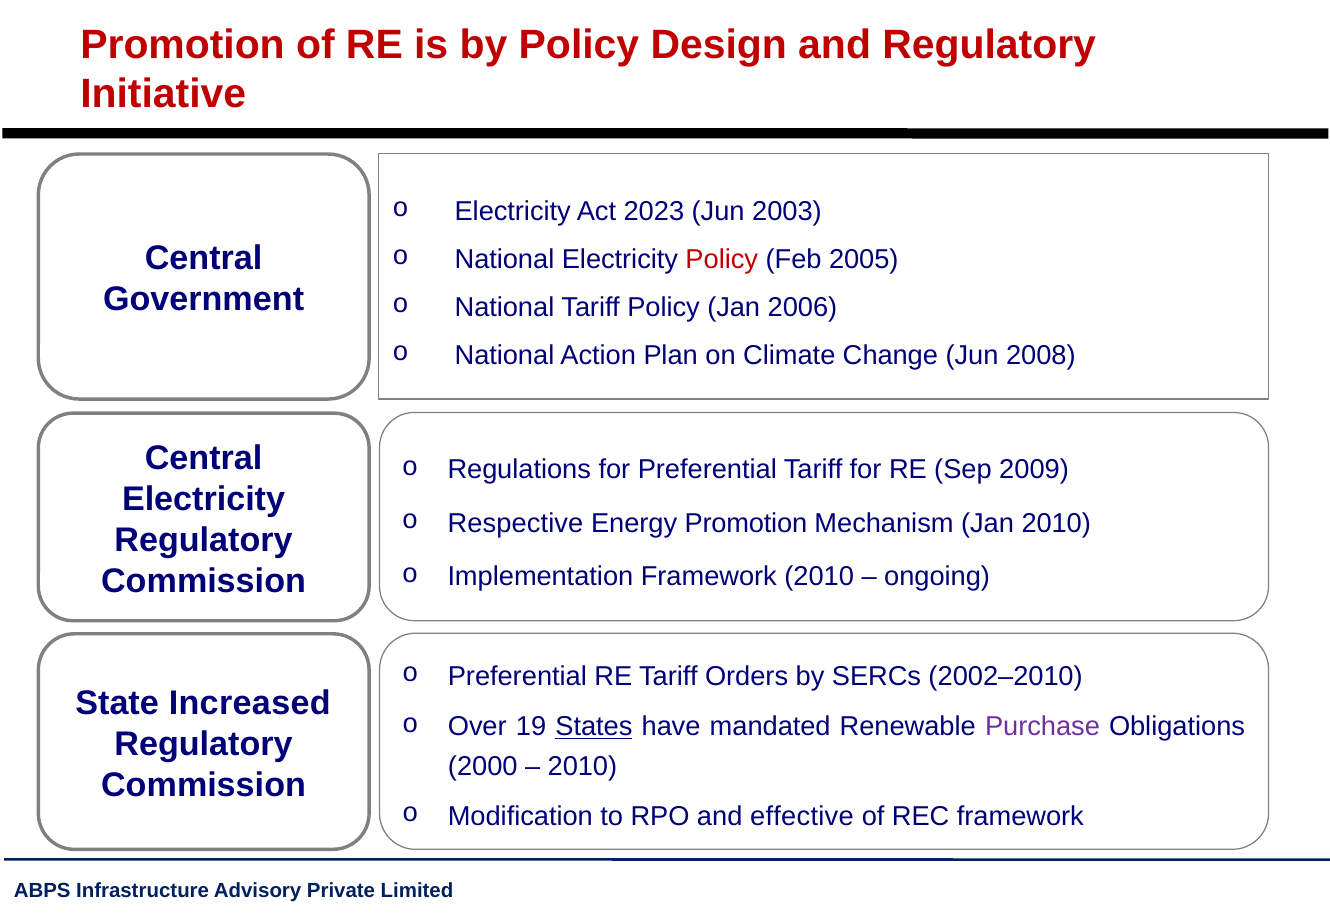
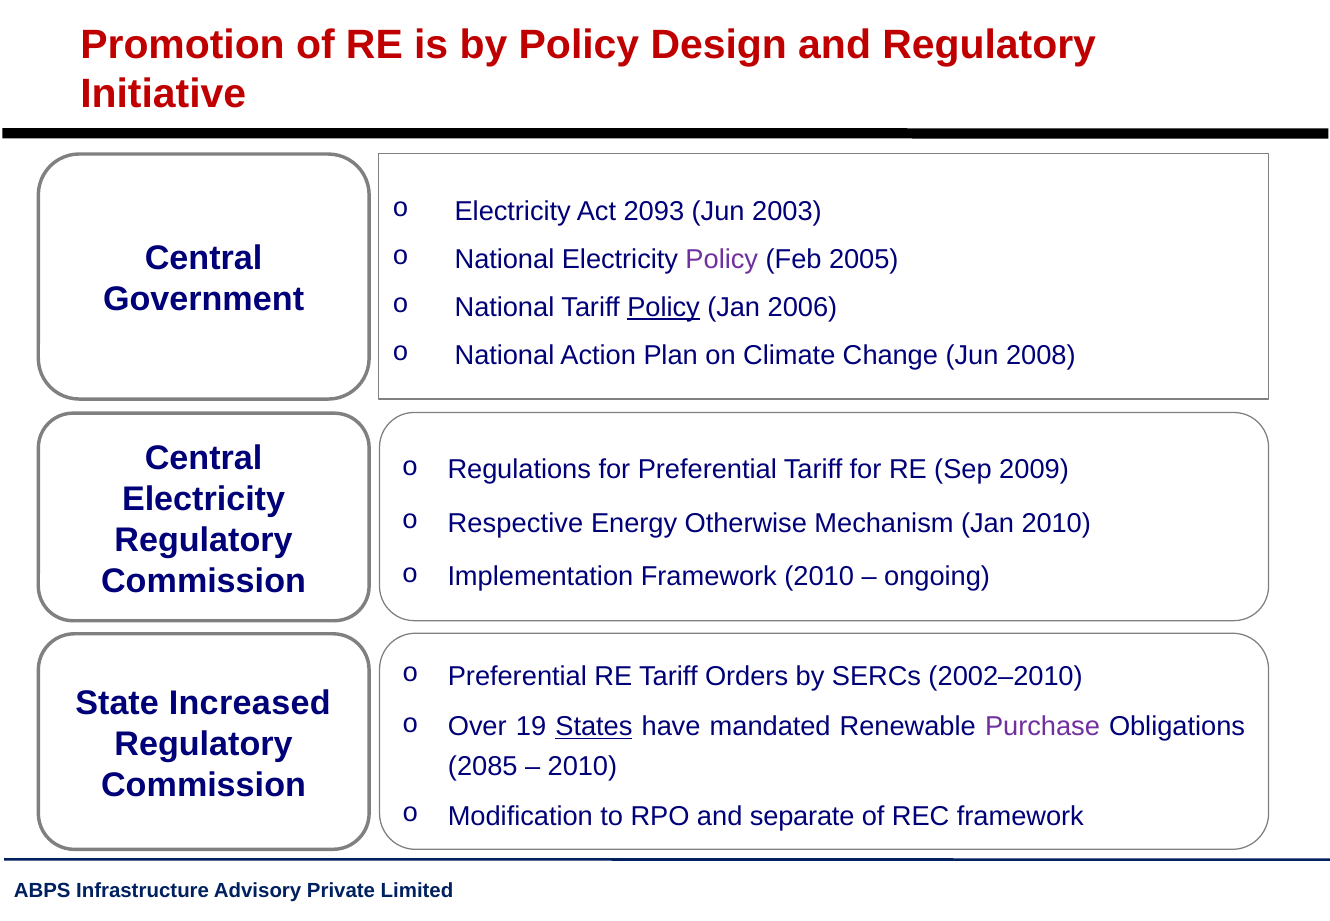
2023: 2023 -> 2093
Policy at (722, 259) colour: red -> purple
Policy at (664, 307) underline: none -> present
Energy Promotion: Promotion -> Otherwise
2000: 2000 -> 2085
effective: effective -> separate
